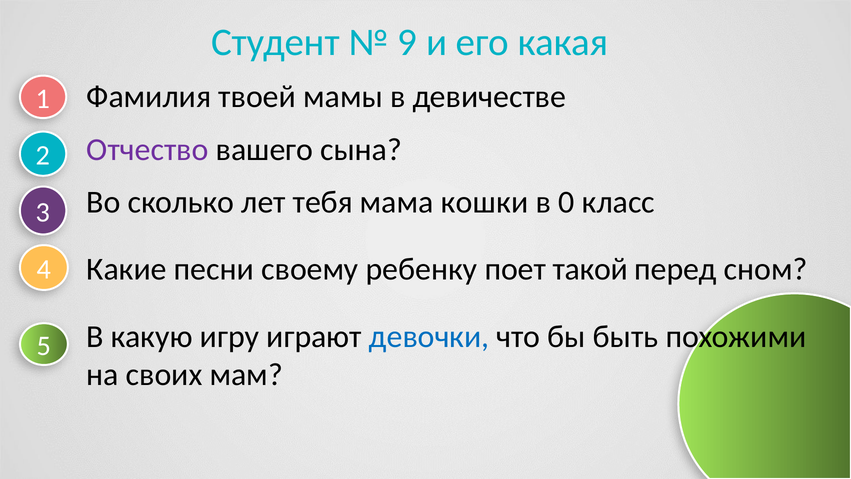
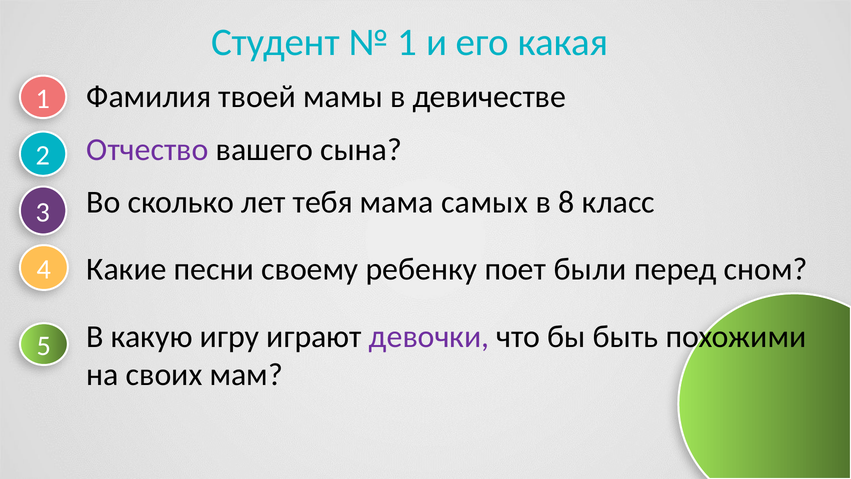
9 at (407, 42): 9 -> 1
кошки: кошки -> самых
0: 0 -> 8
такой: такой -> были
девочки colour: blue -> purple
